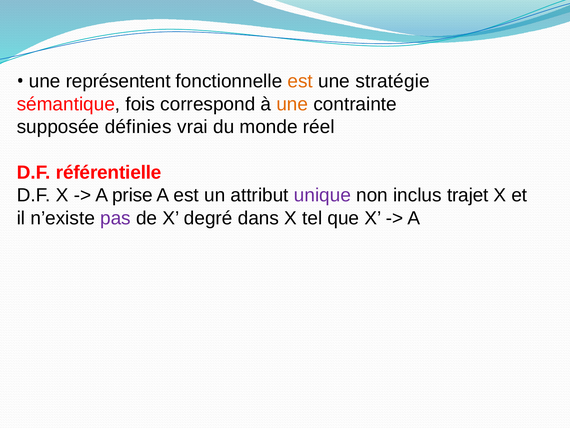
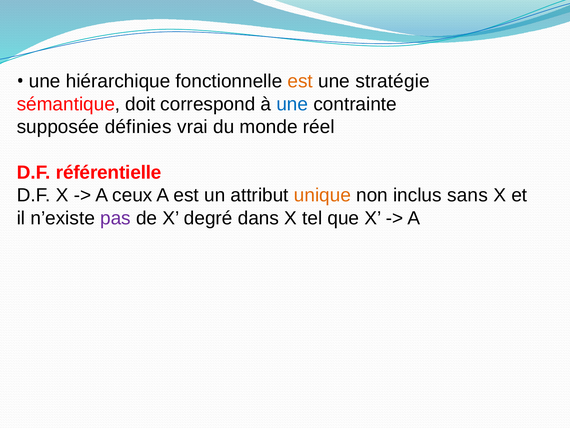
représentent: représentent -> hiérarchique
fois: fois -> doit
une at (292, 104) colour: orange -> blue
prise: prise -> ceux
unique colour: purple -> orange
trajet: trajet -> sans
